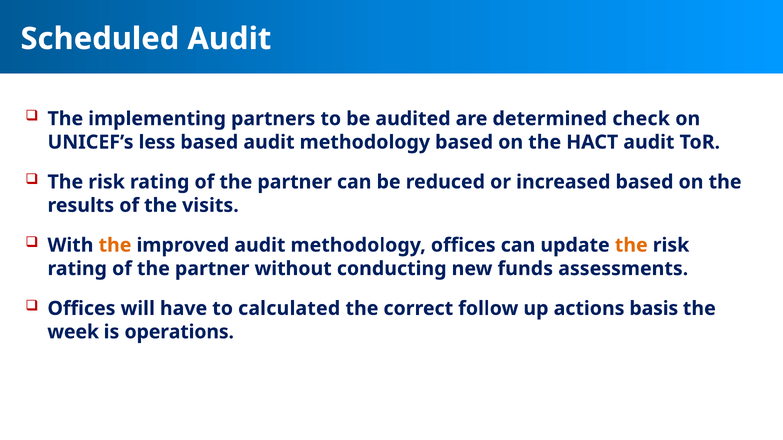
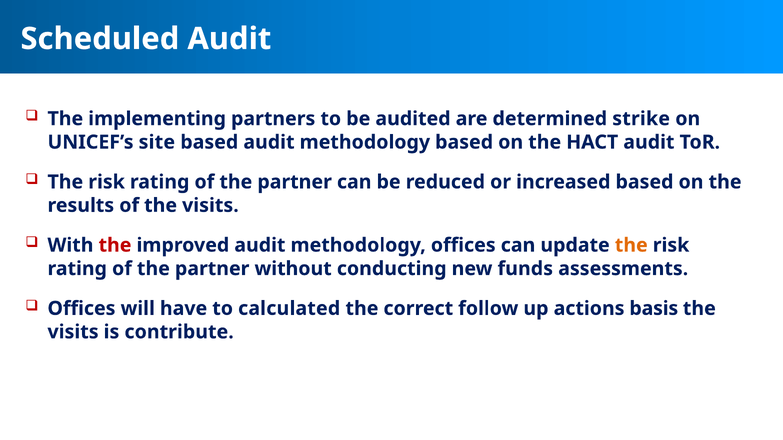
check: check -> strike
less: less -> site
the at (115, 245) colour: orange -> red
week at (73, 332): week -> visits
operations: operations -> contribute
